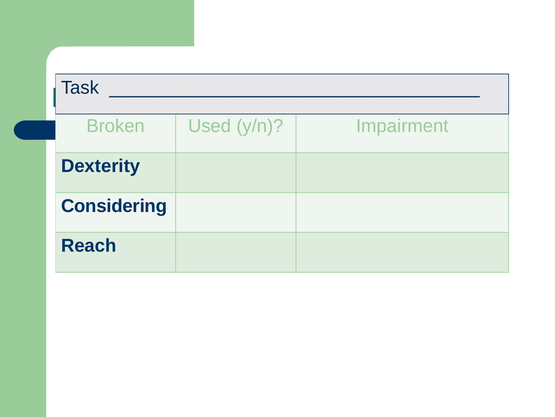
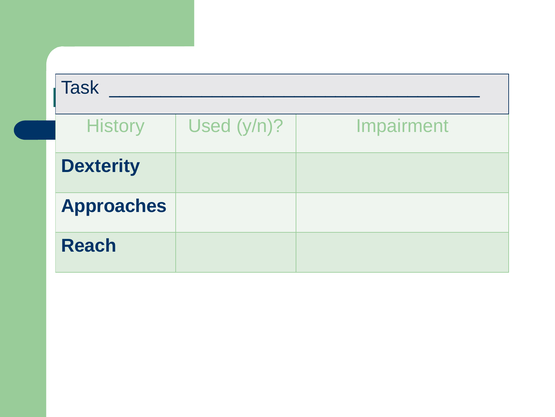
Broken: Broken -> History
Considering: Considering -> Approaches
